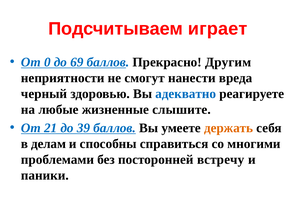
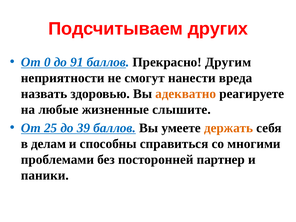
играет: играет -> других
69: 69 -> 91
черный: черный -> назвать
адекватно colour: blue -> orange
21: 21 -> 25
встречу: встречу -> партнер
